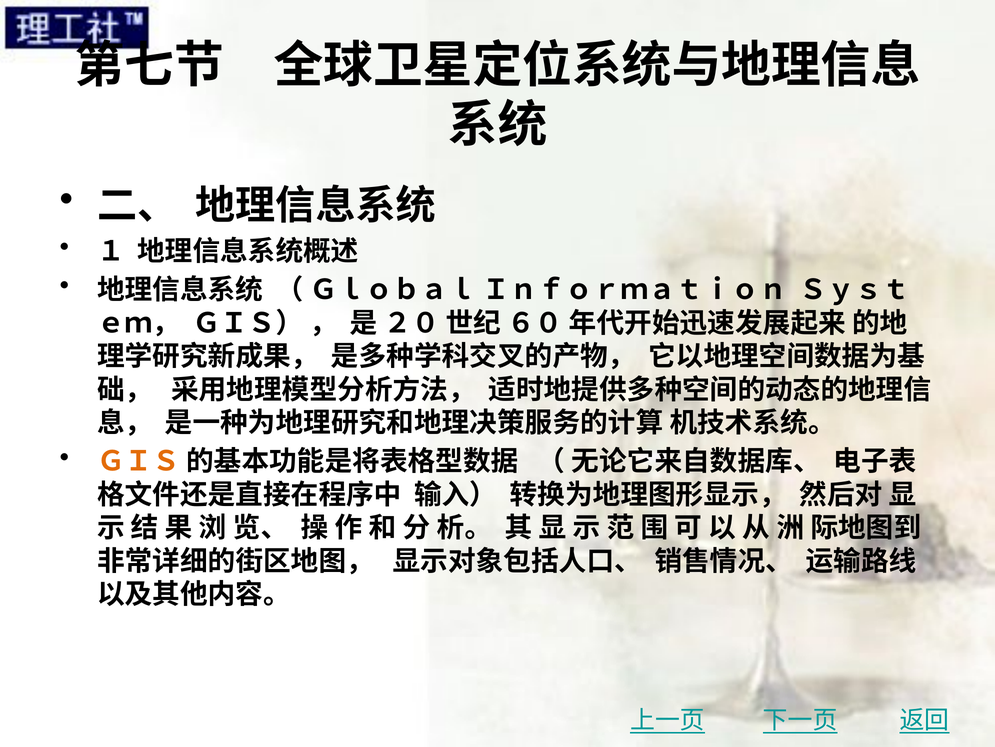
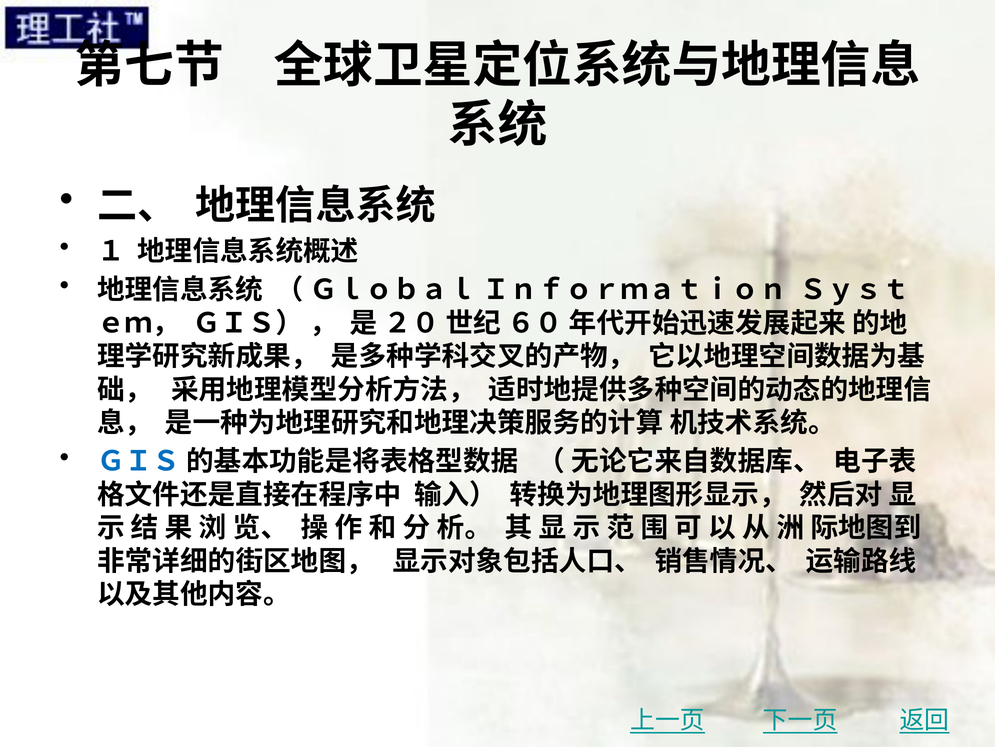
ＧＩＳ colour: orange -> blue
